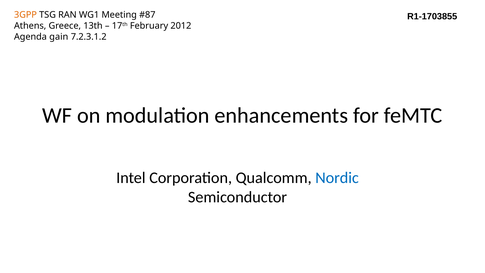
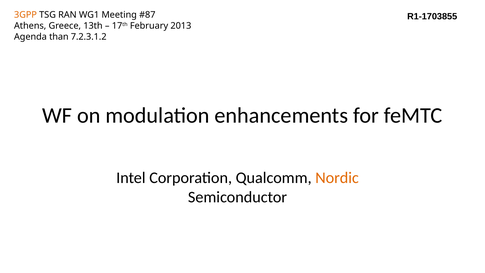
2012: 2012 -> 2013
gain: gain -> than
Nordic colour: blue -> orange
